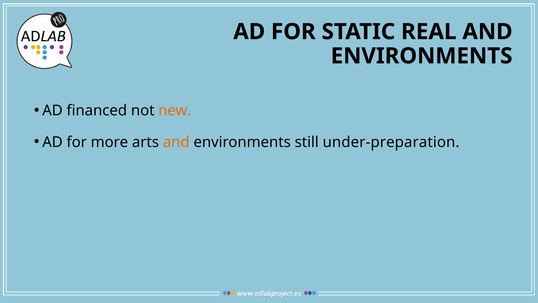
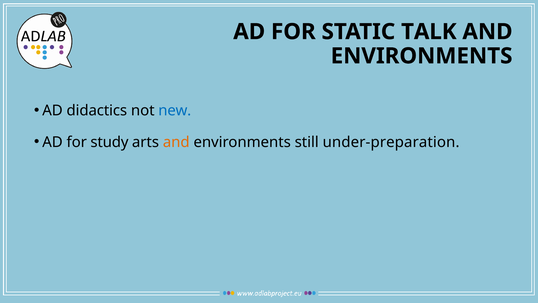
REAL: REAL -> TALK
financed: financed -> didactics
new colour: orange -> blue
more: more -> study
